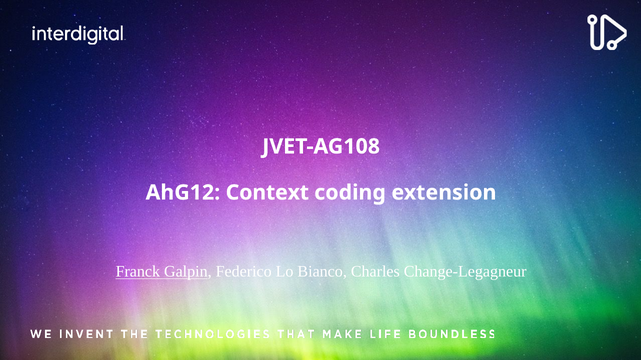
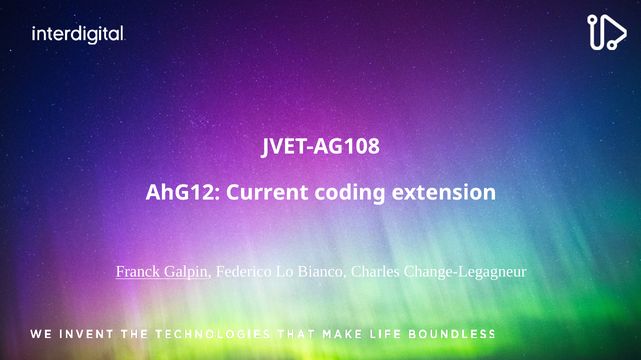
Context: Context -> Current
